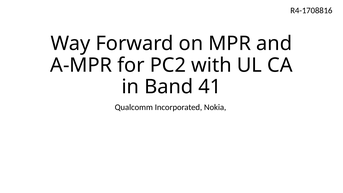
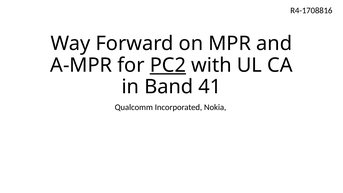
PC2 underline: none -> present
